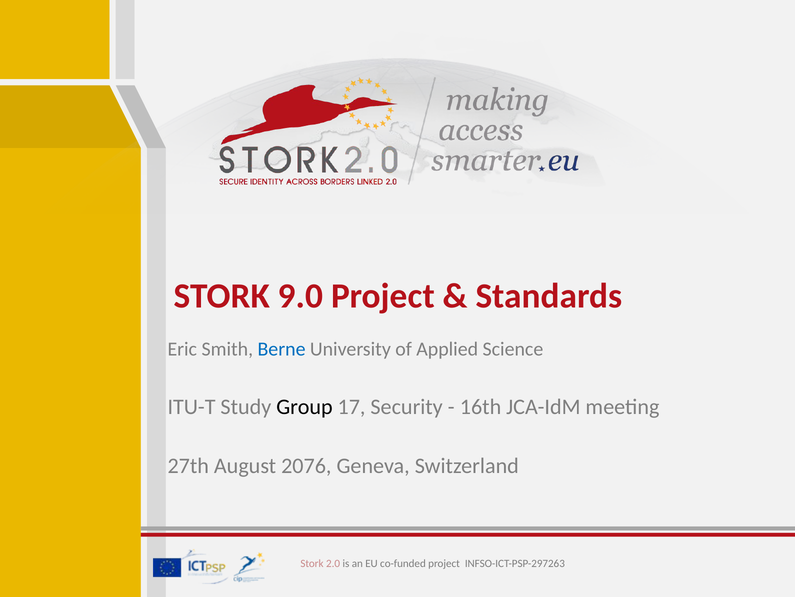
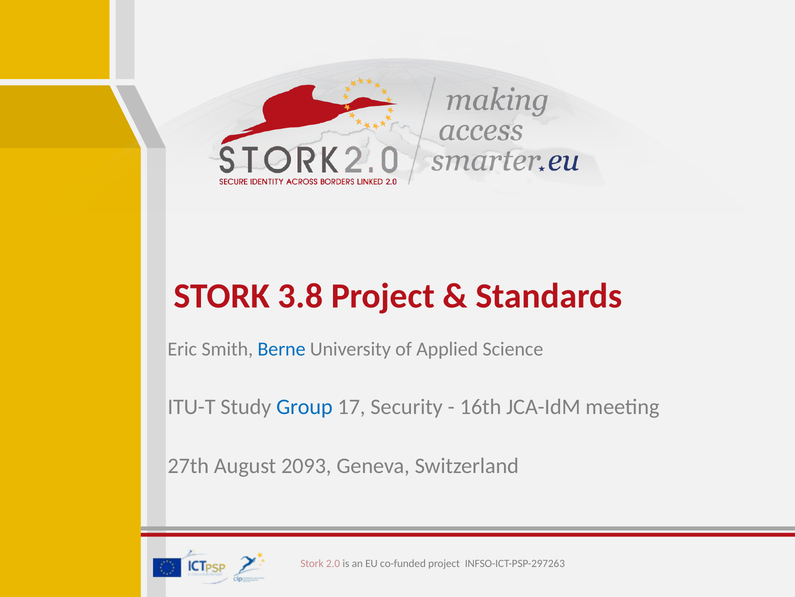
9.0: 9.0 -> 3.8
Group colour: black -> blue
2076: 2076 -> 2093
